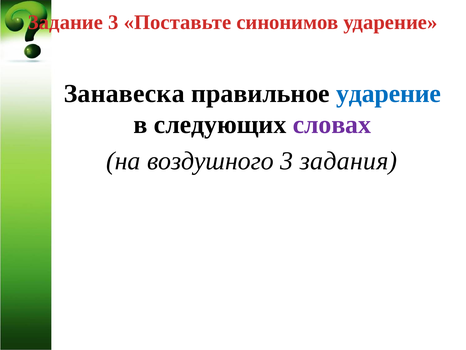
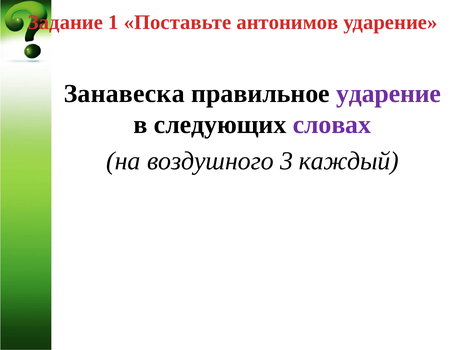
Задание 3: 3 -> 1
синонимов: синонимов -> антонимов
ударение at (389, 93) colour: blue -> purple
задания: задания -> каждый
